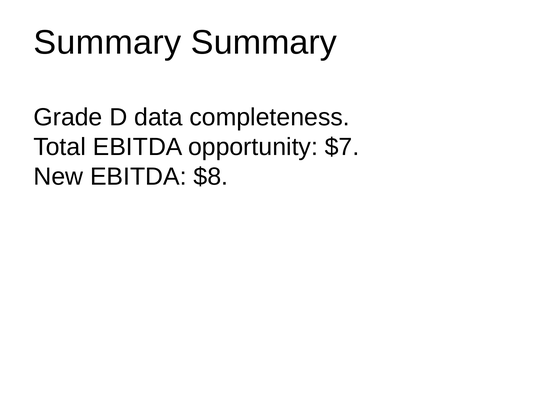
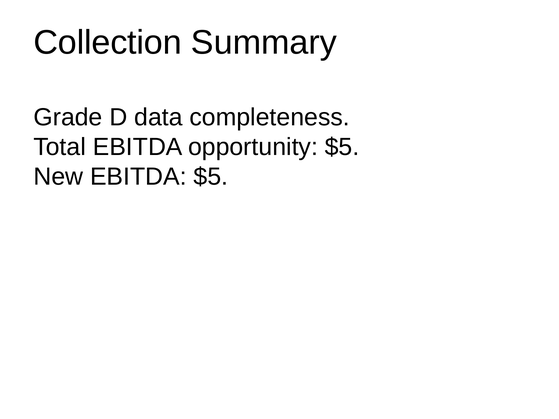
Summary at (107, 42): Summary -> Collection
opportunity $7: $7 -> $5
EBITDA $8: $8 -> $5
